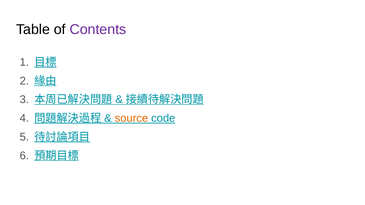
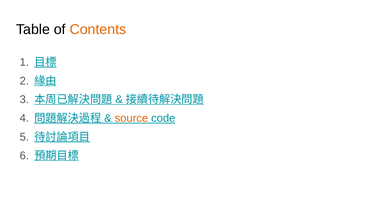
Contents colour: purple -> orange
